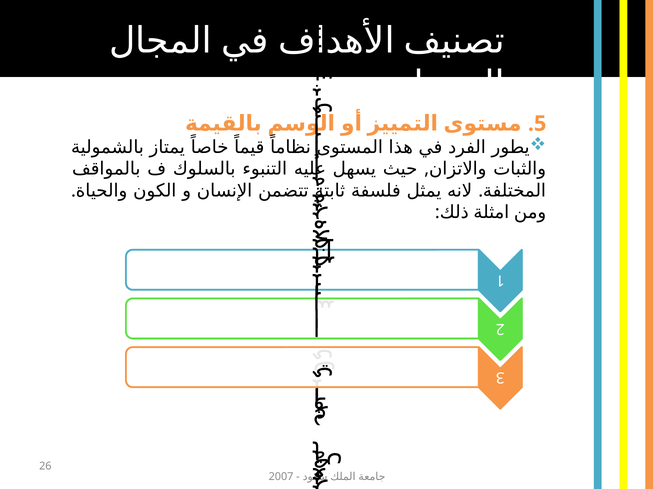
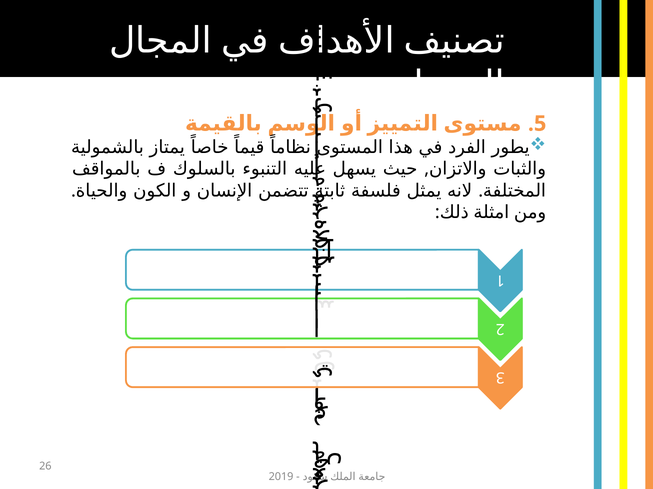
2007: 2007 -> 2019
